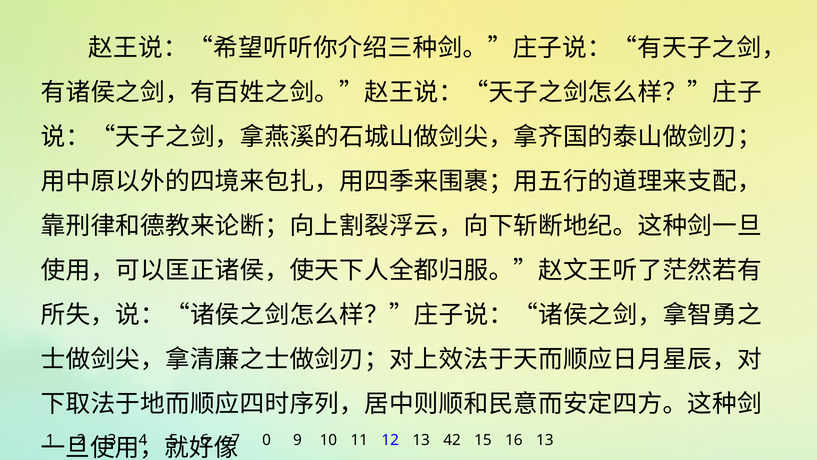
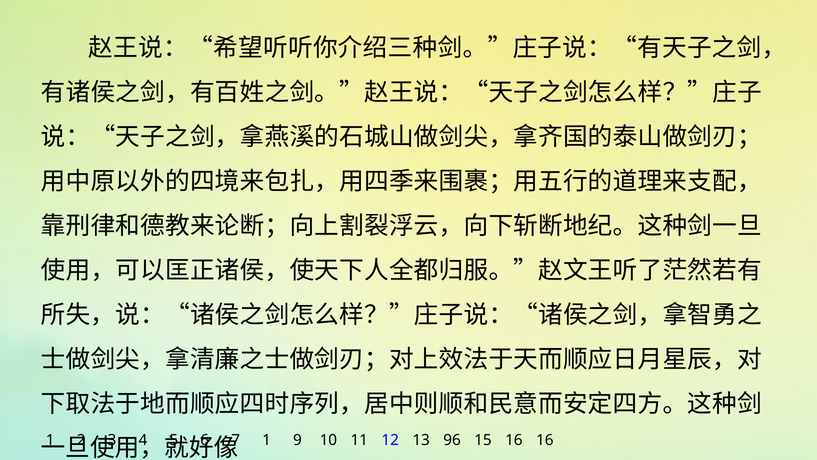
0 at (267, 440): 0 -> 1
42: 42 -> 96
16 13: 13 -> 16
